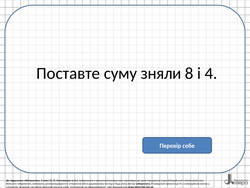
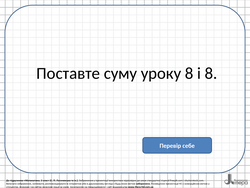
зняли: зняли -> уроку
і 4: 4 -> 8
